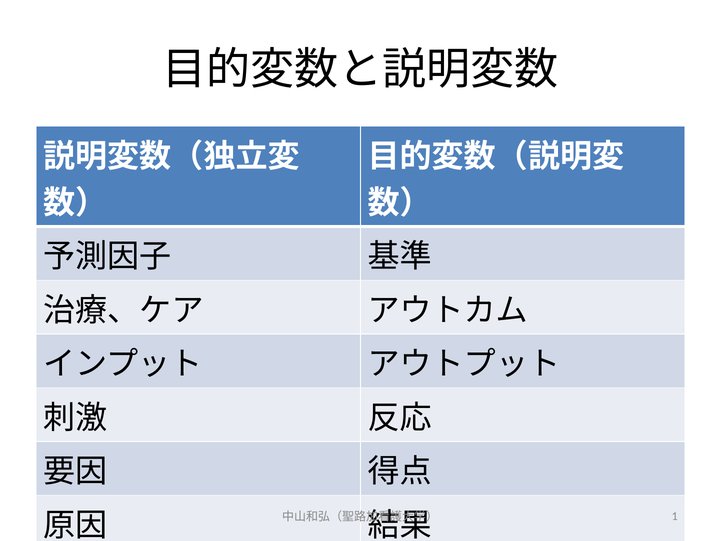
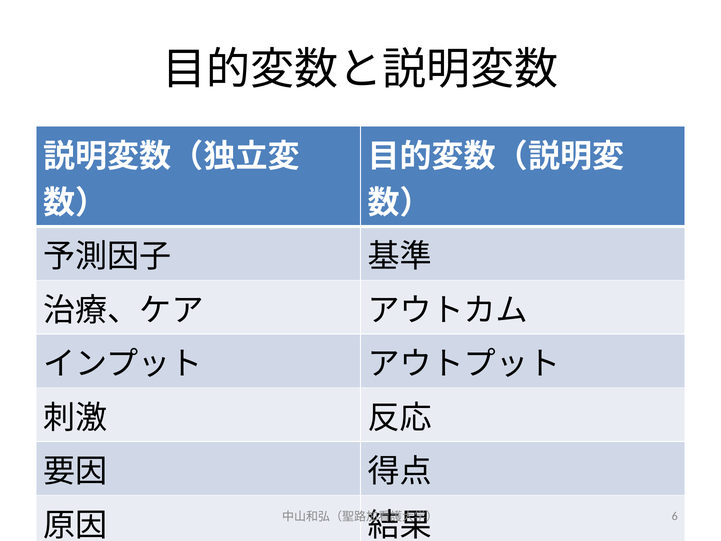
1: 1 -> 6
